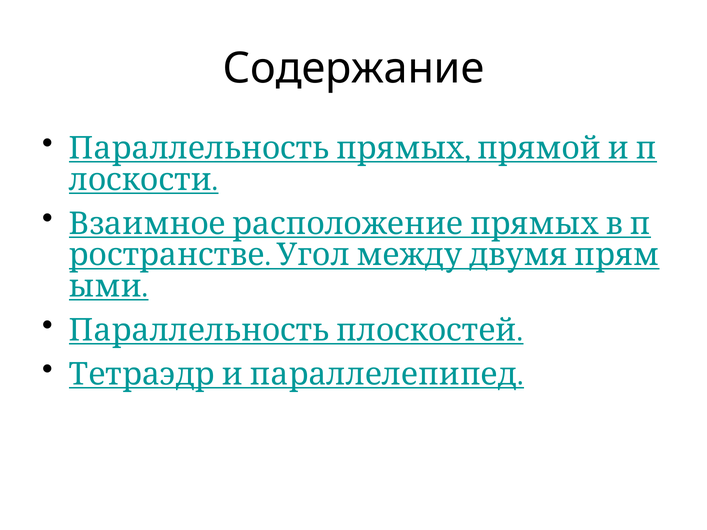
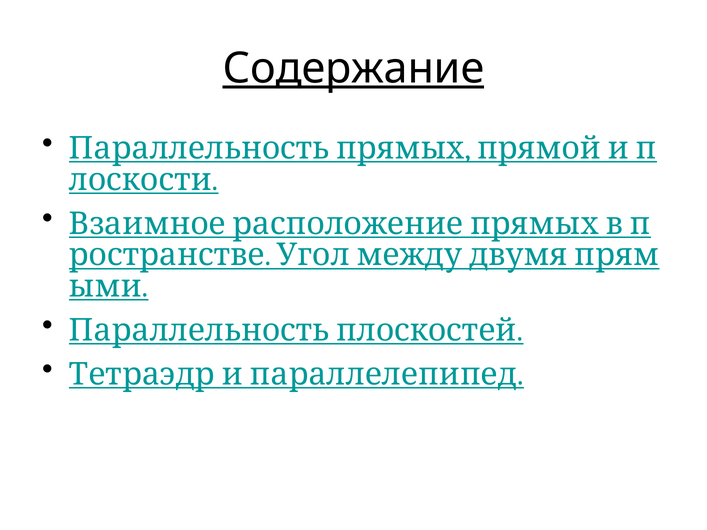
Содержание underline: none -> present
